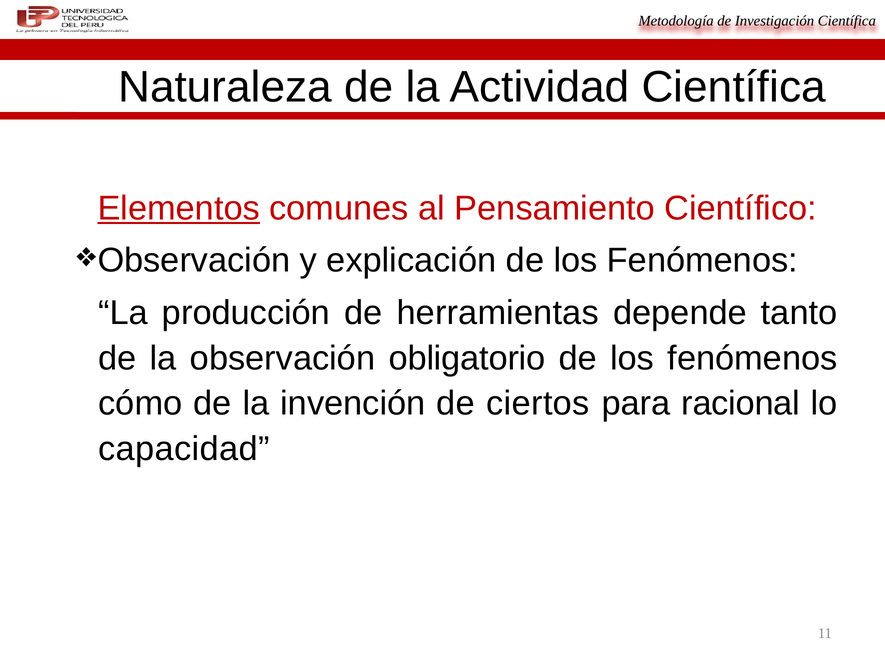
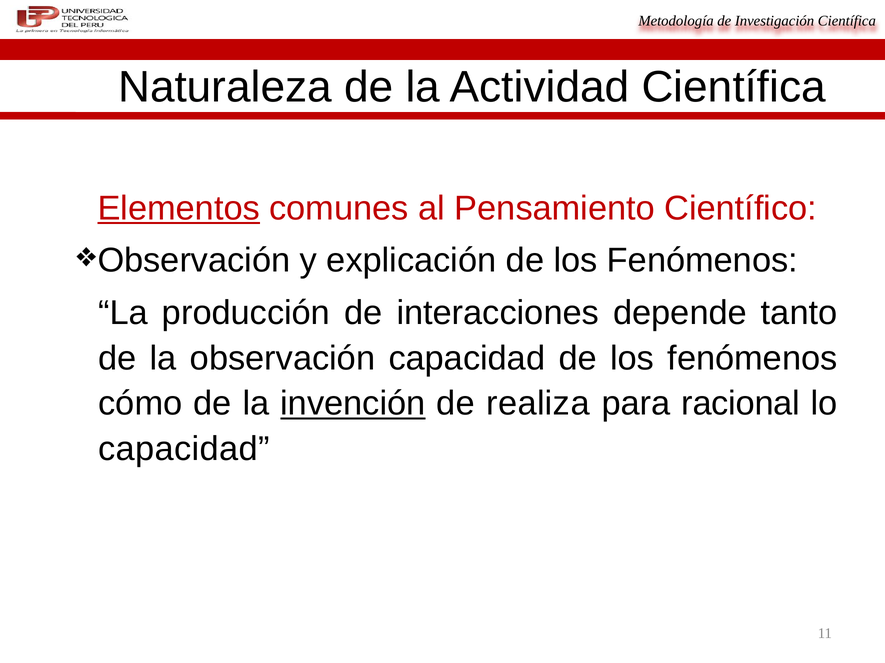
herramientas: herramientas -> interacciones
observación obligatorio: obligatorio -> capacidad
invención underline: none -> present
ciertos: ciertos -> realiza
